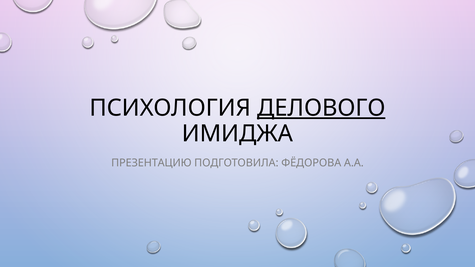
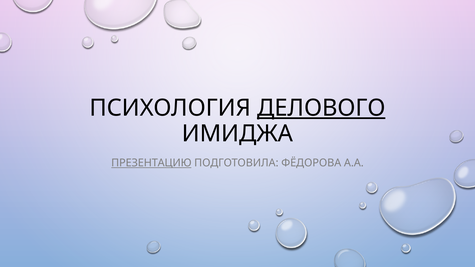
ПРЕЗЕНТАЦИЮ underline: none -> present
